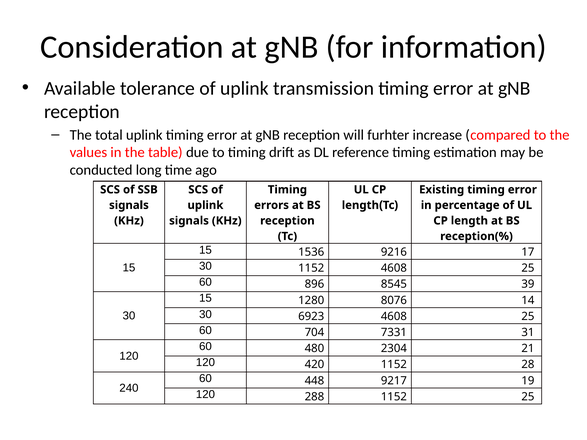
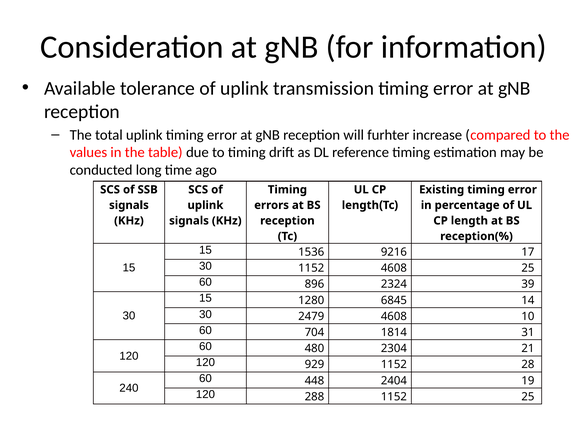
8545: 8545 -> 2324
8076: 8076 -> 6845
6923: 6923 -> 2479
25 at (528, 317): 25 -> 10
7331: 7331 -> 1814
420: 420 -> 929
9217: 9217 -> 2404
